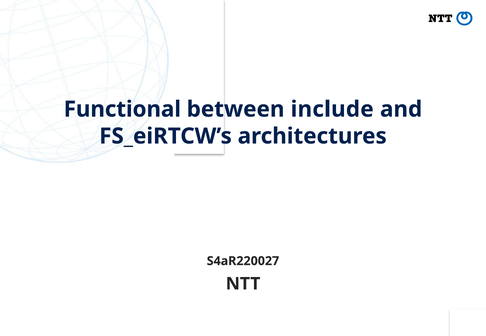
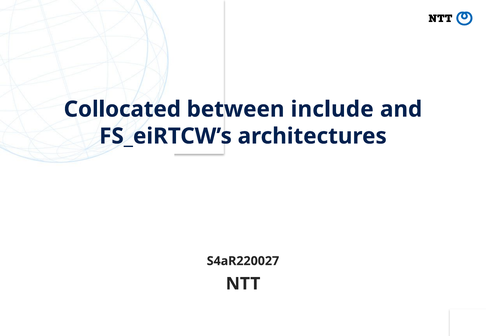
Functional: Functional -> Collocated
